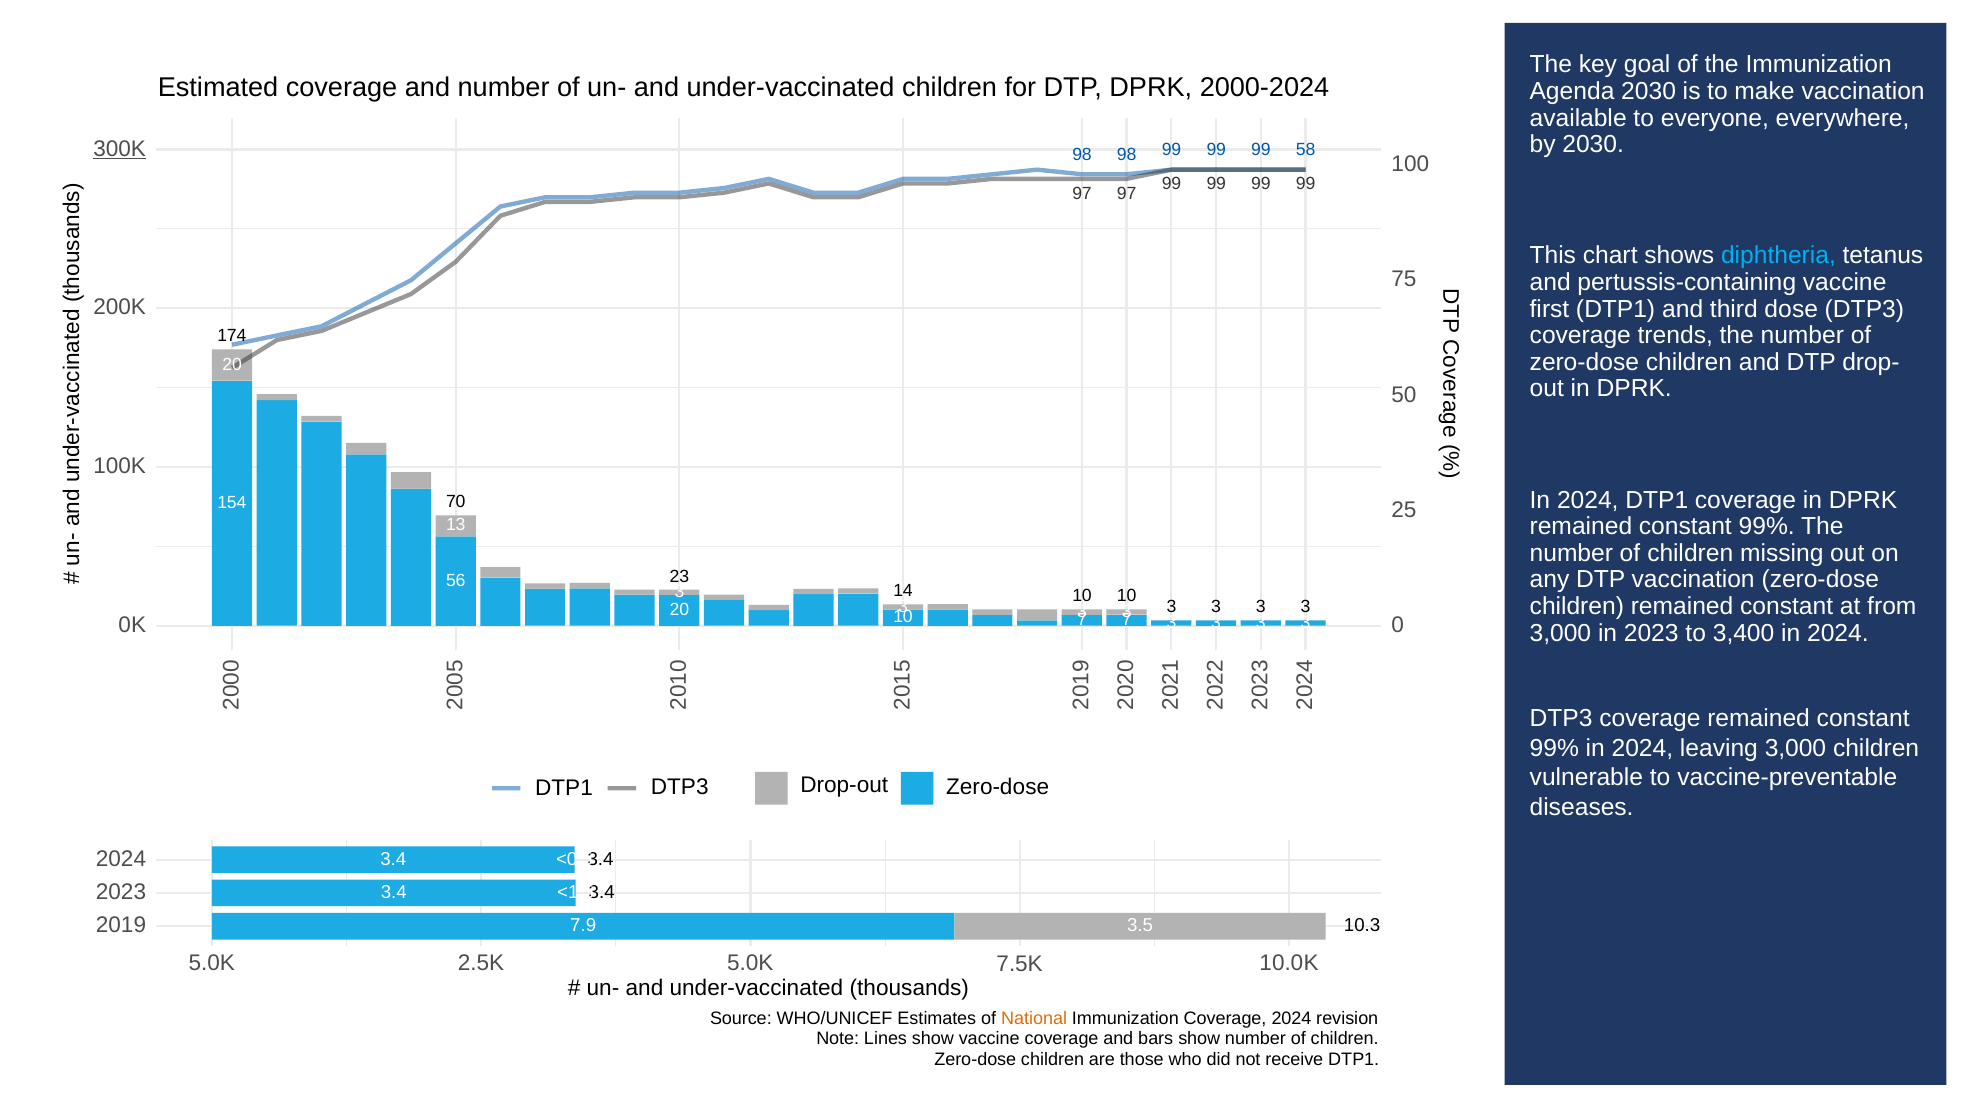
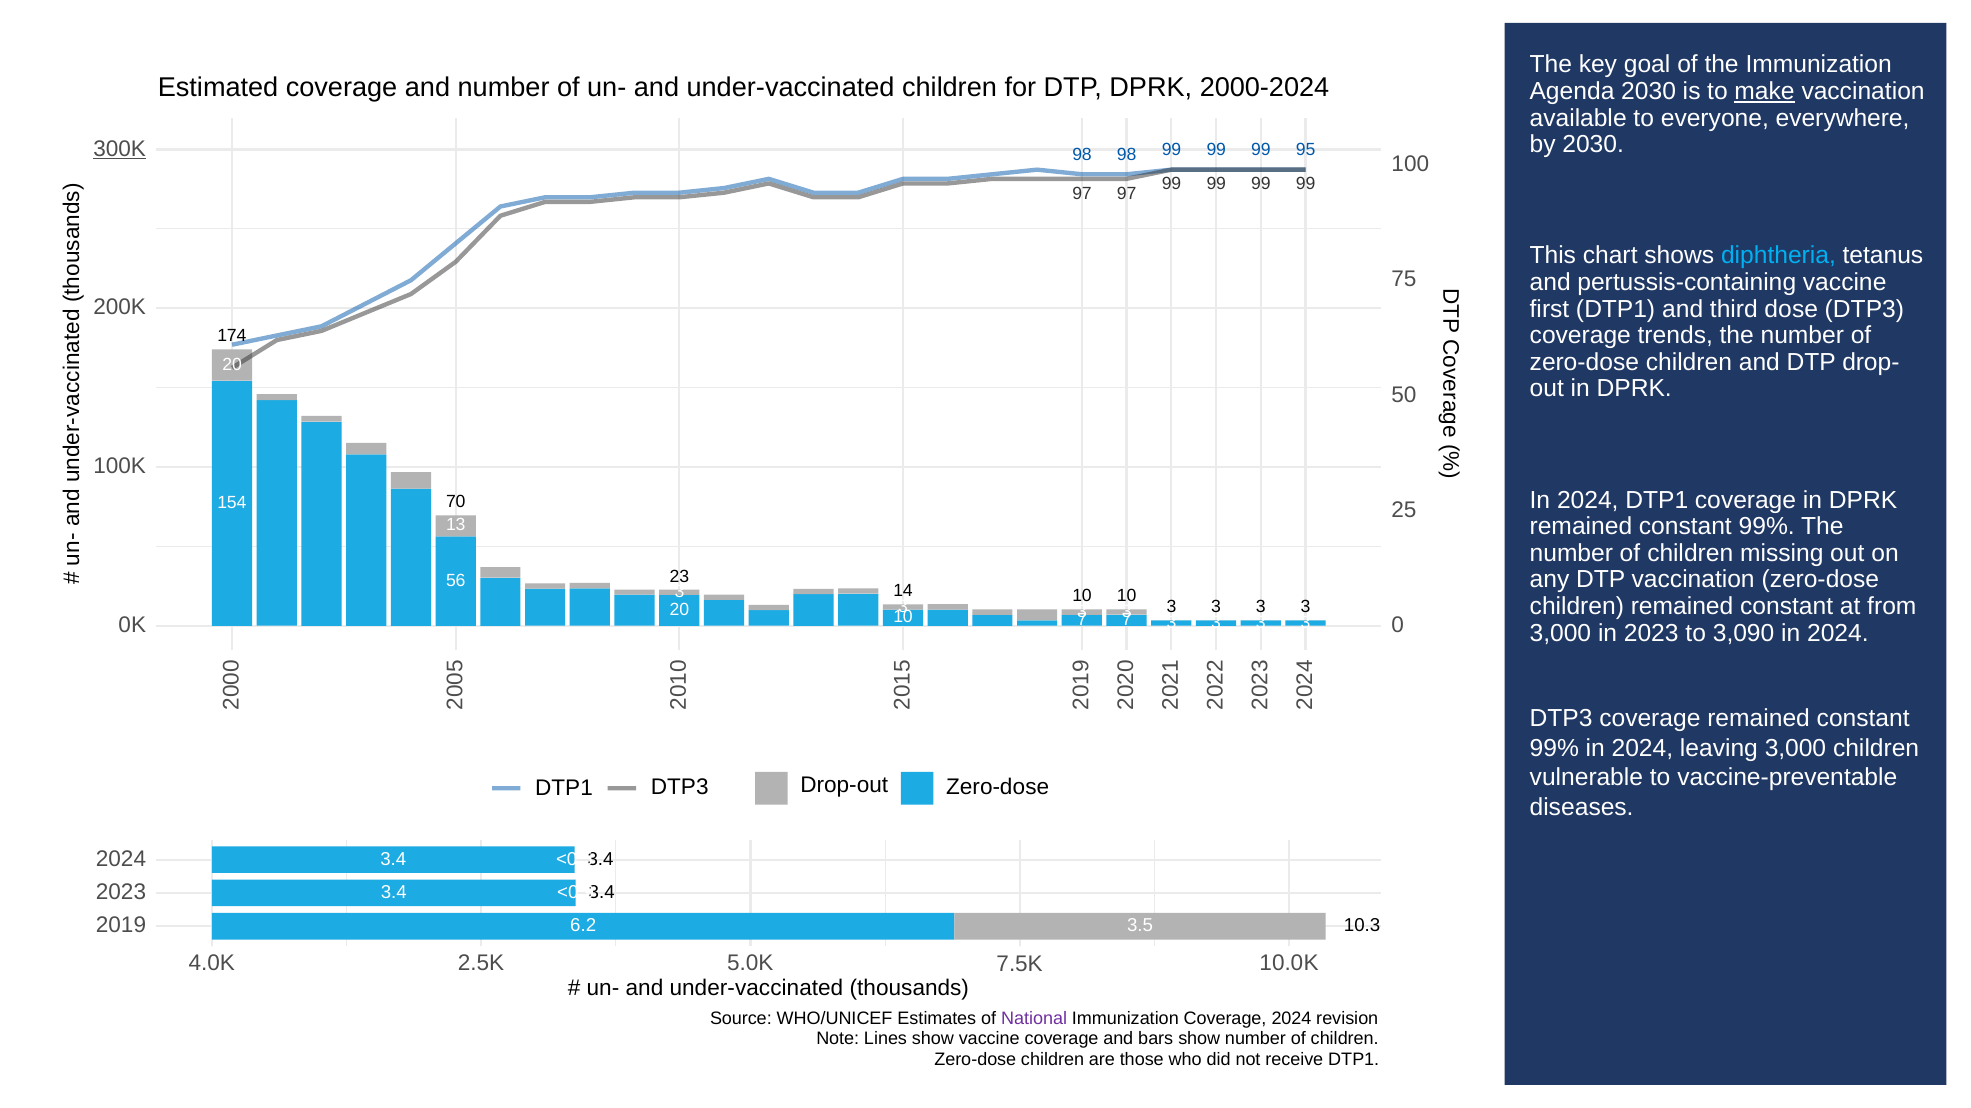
make underline: none -> present
58: 58 -> 95
3,400: 3,400 -> 3,090
<1.5: <1.5 -> <0.9
7.9: 7.9 -> 6.2
5.0K at (212, 964): 5.0K -> 4.0K
National colour: orange -> purple
